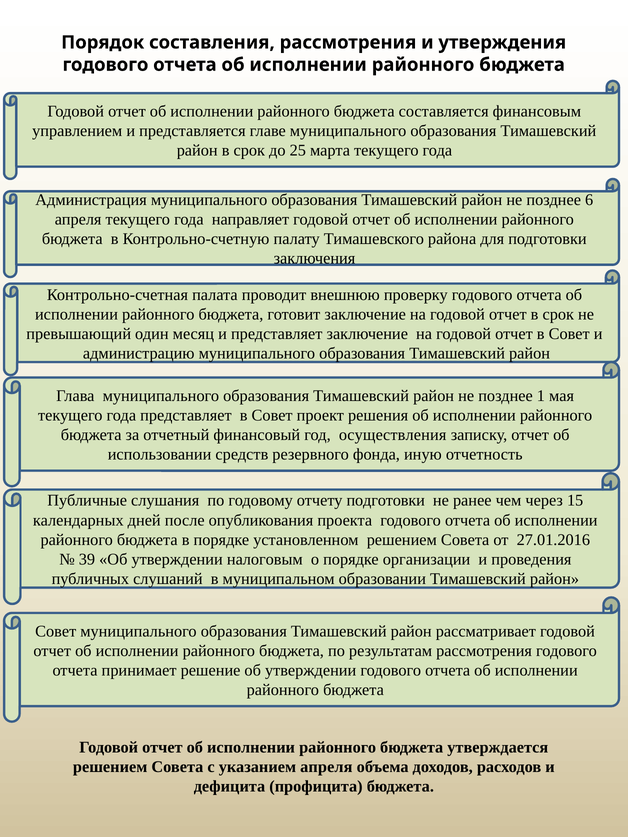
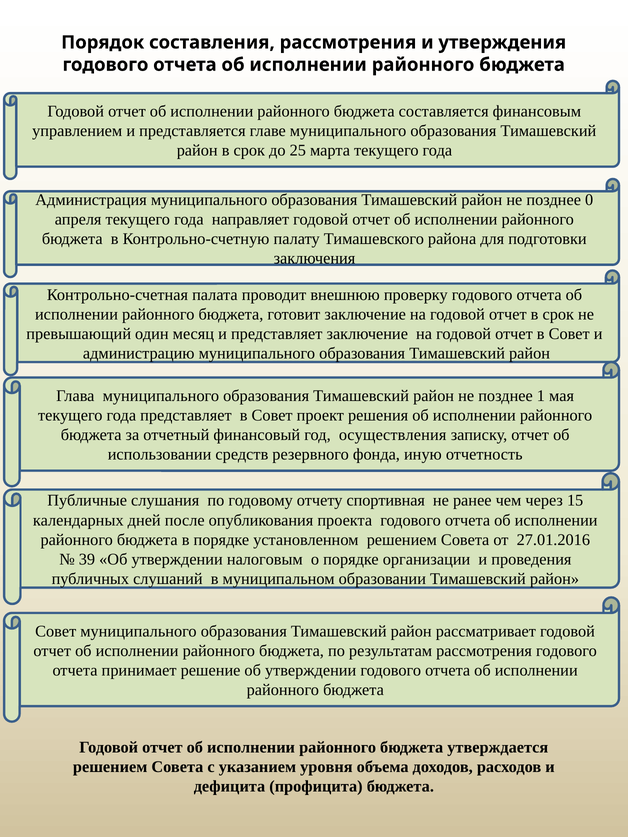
6: 6 -> 0
отчету подготовки: подготовки -> спортивная
указанием апреля: апреля -> уровня
